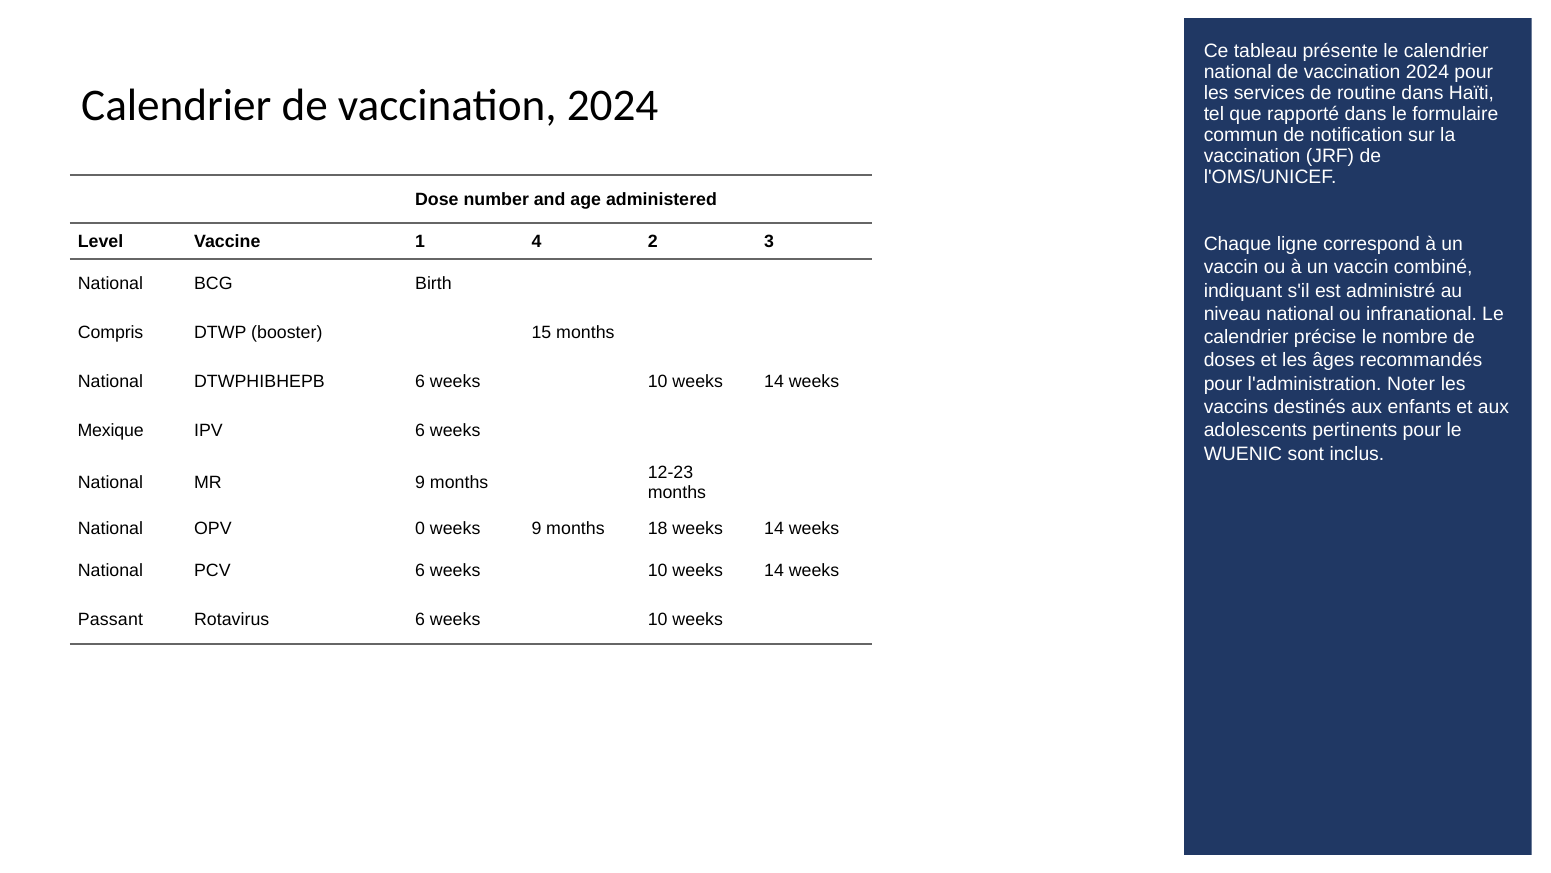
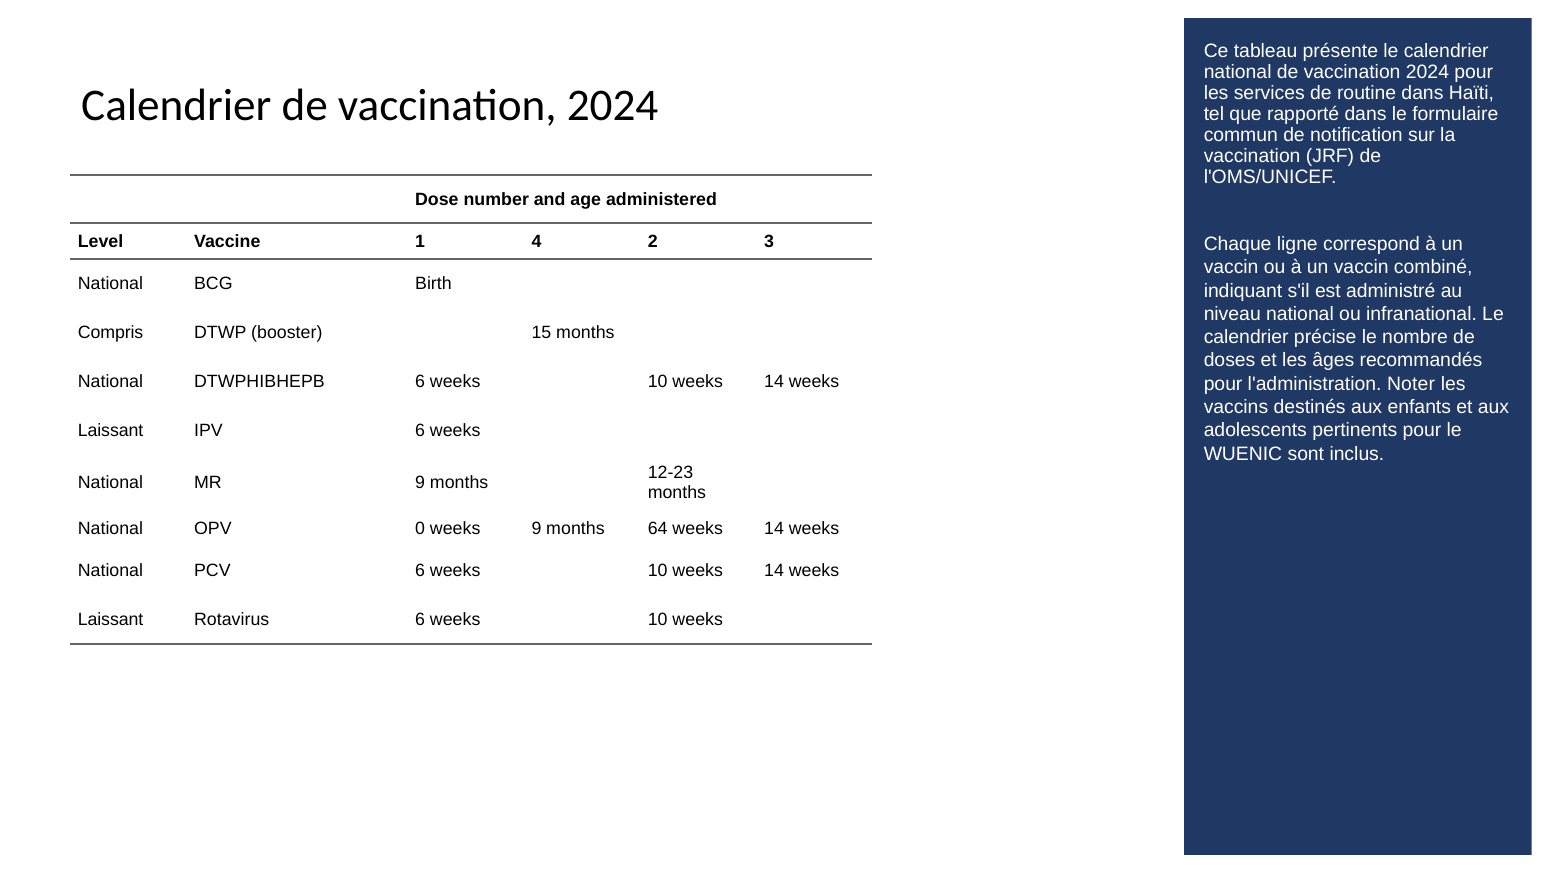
Mexique at (111, 430): Mexique -> Laissant
18: 18 -> 64
Passant at (110, 619): Passant -> Laissant
